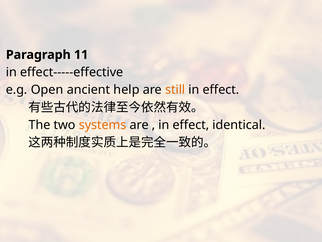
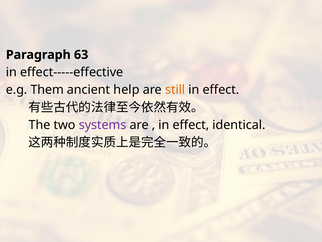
11: 11 -> 63
Open: Open -> Them
systems colour: orange -> purple
